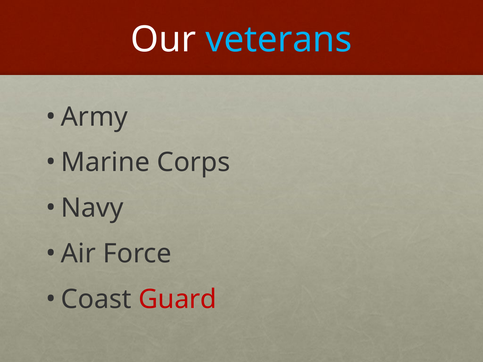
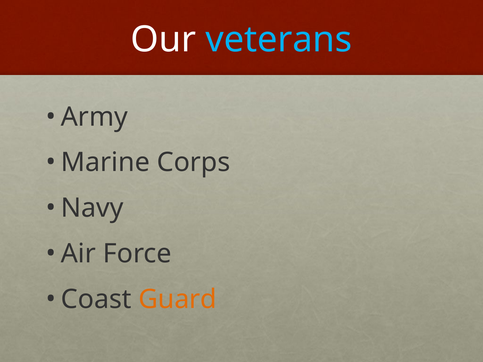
Guard colour: red -> orange
